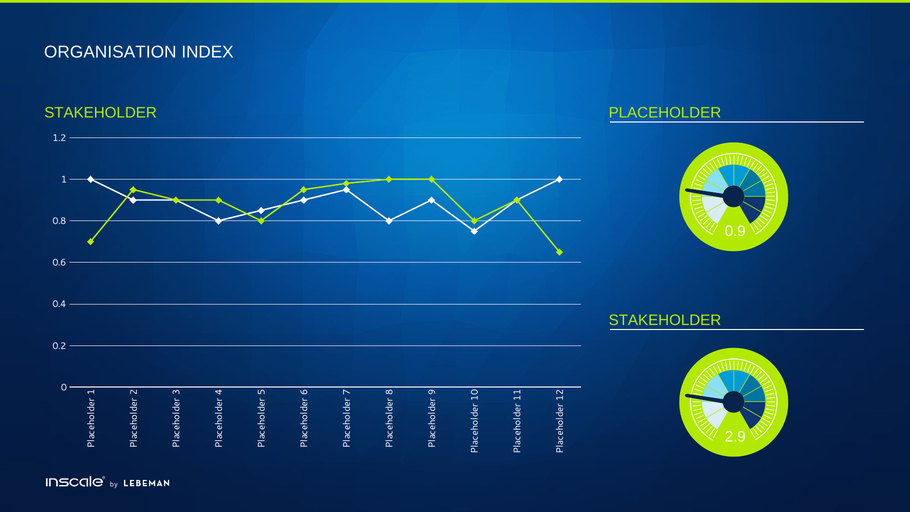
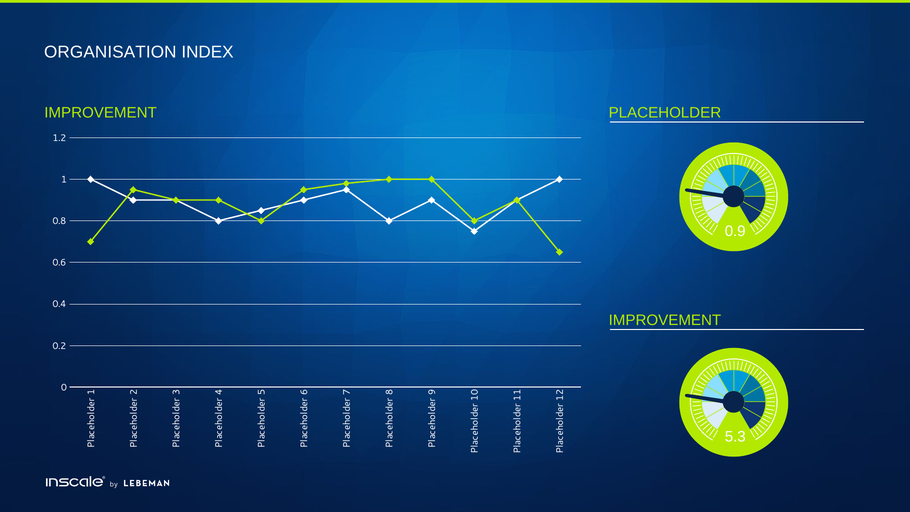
STAKEHOLDER at (101, 113): STAKEHOLDER -> IMPROVEMENT
STAKEHOLDER at (665, 320): STAKEHOLDER -> IMPROVEMENT
2.9: 2.9 -> 5.3
